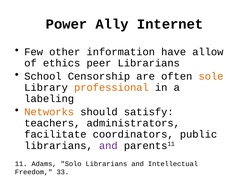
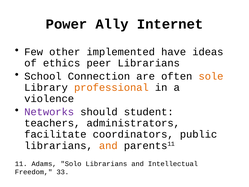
information: information -> implemented
allow: allow -> ideas
Censorship: Censorship -> Connection
labeling: labeling -> violence
Networks colour: orange -> purple
satisfy: satisfy -> student
and at (108, 145) colour: purple -> orange
